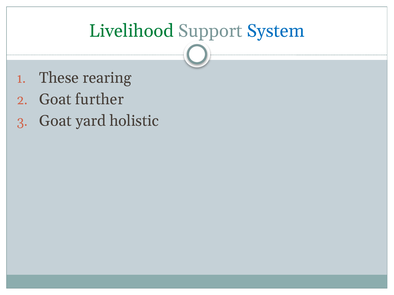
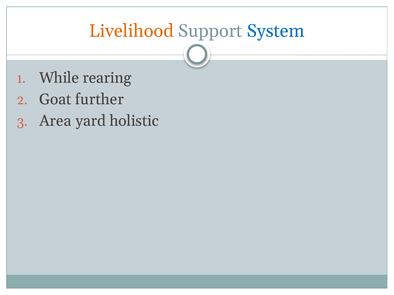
Livelihood colour: green -> orange
These: These -> While
Goat at (55, 121): Goat -> Area
